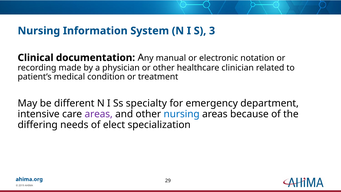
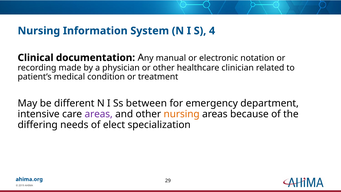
3: 3 -> 4
specialty: specialty -> between
nursing at (182, 114) colour: blue -> orange
